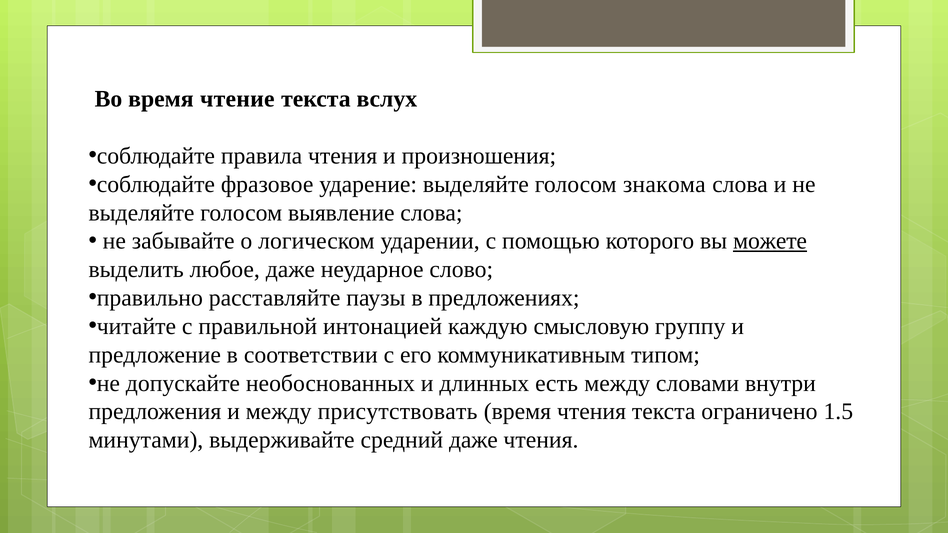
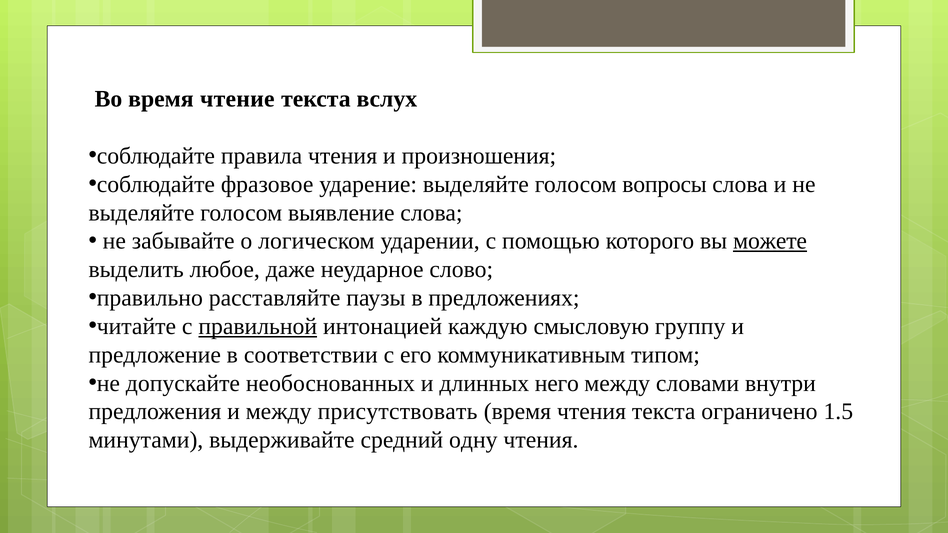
знакома: знакома -> вопросы
правильной underline: none -> present
есть: есть -> него
средний даже: даже -> одну
